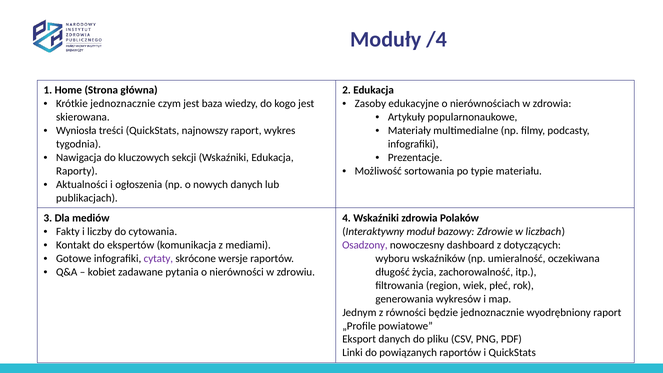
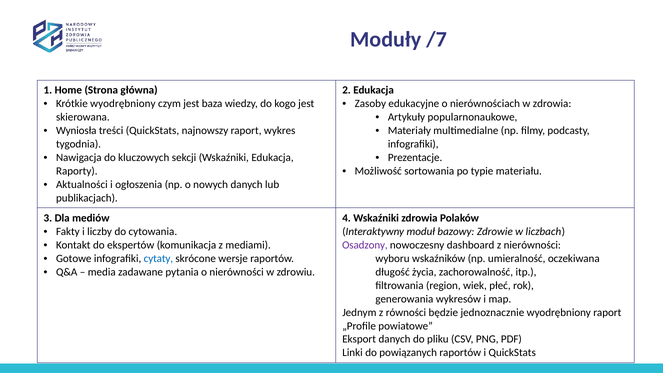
/4: /4 -> /7
Krótkie jednoznacznie: jednoznacznie -> wyodrębniony
z dotyczących: dotyczących -> nierówności
cytaty colour: purple -> blue
kobiet: kobiet -> media
